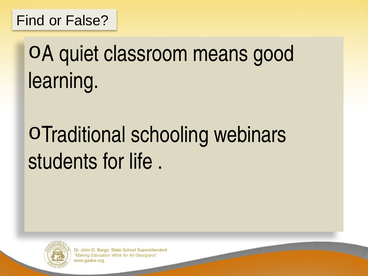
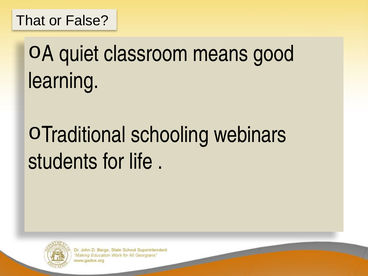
Find: Find -> That
